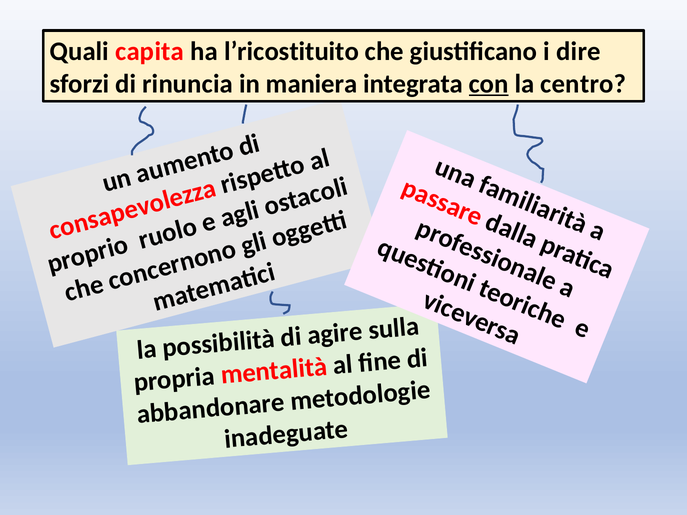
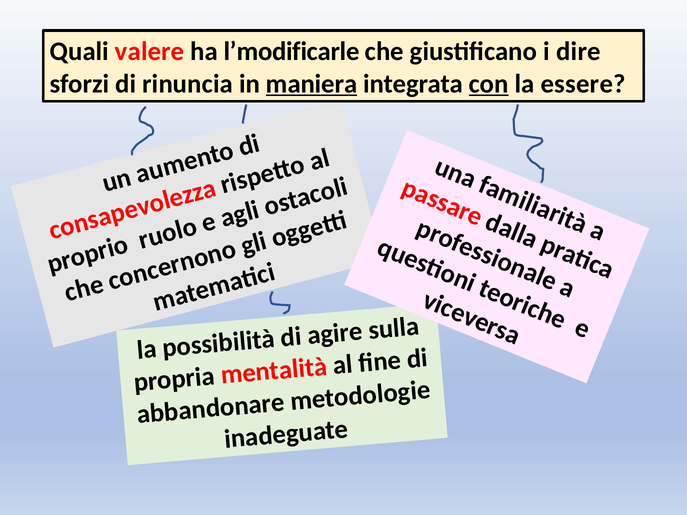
capita: capita -> valere
l’ricostituito: l’ricostituito -> l’modificarle
maniera underline: none -> present
centro: centro -> essere
